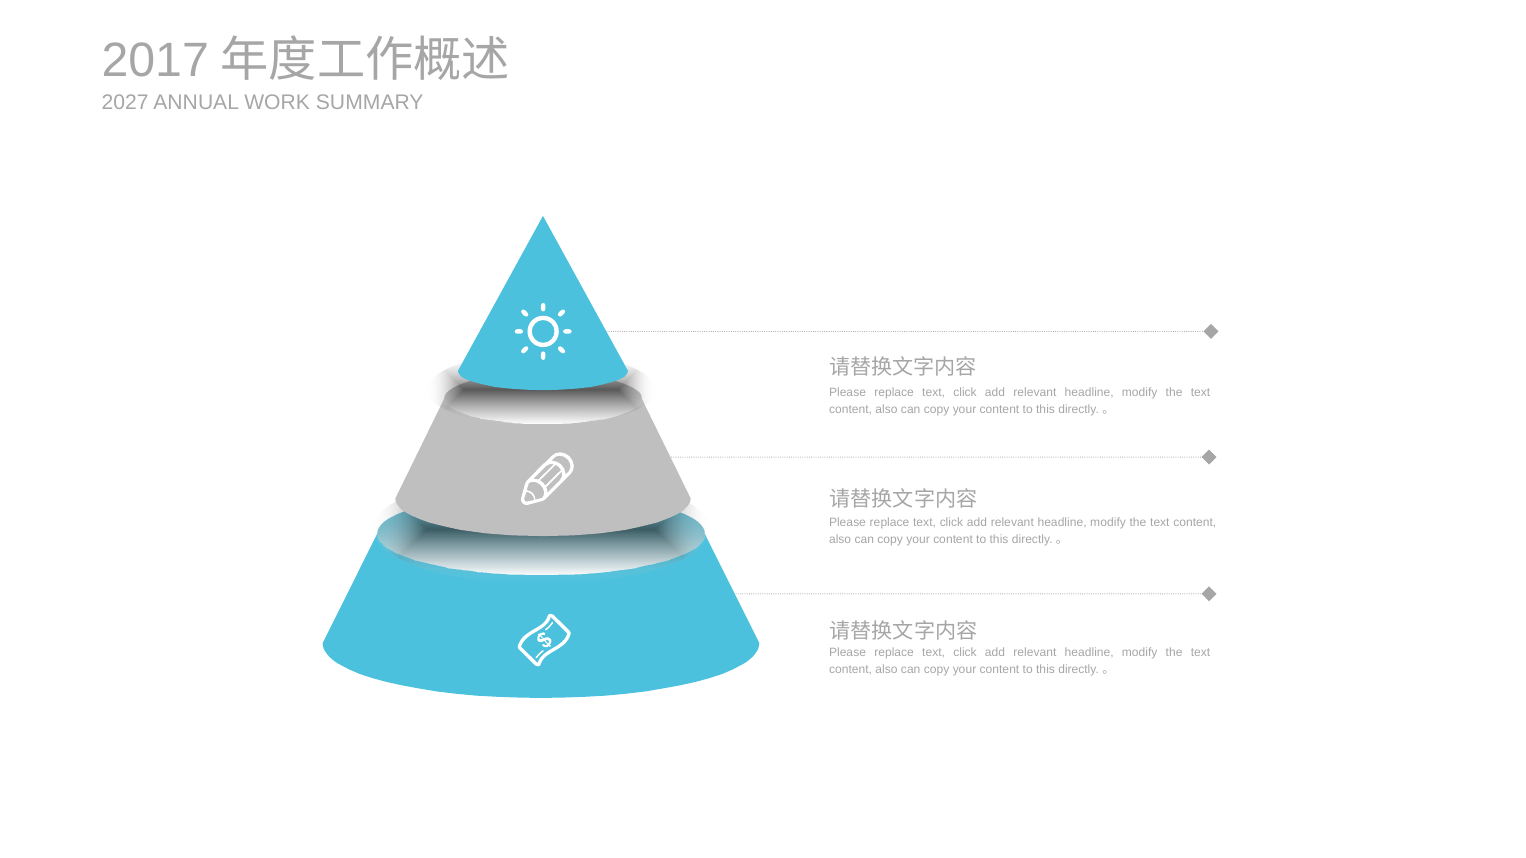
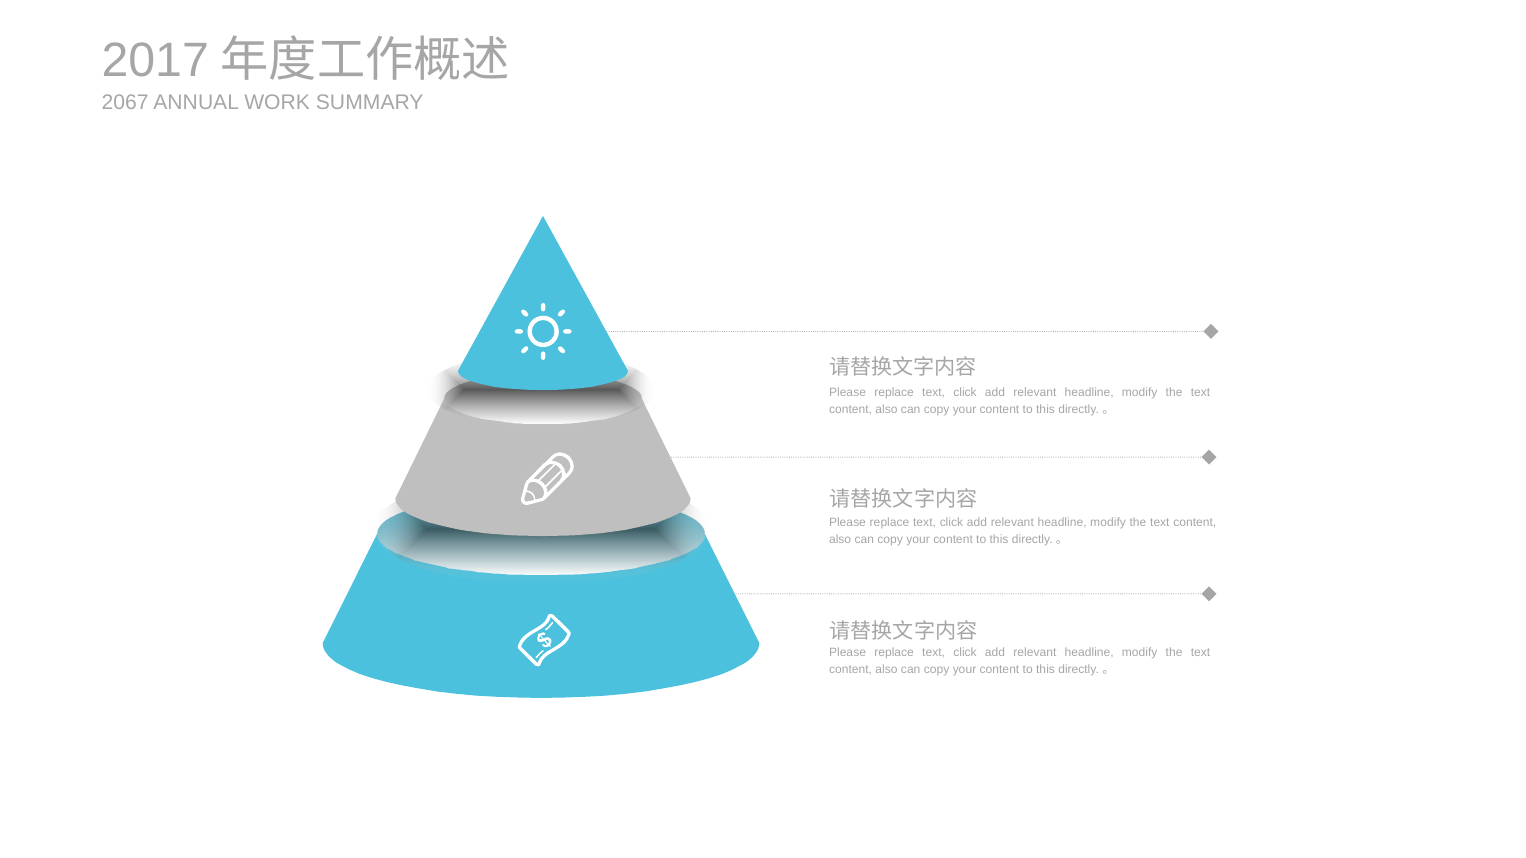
2027: 2027 -> 2067
